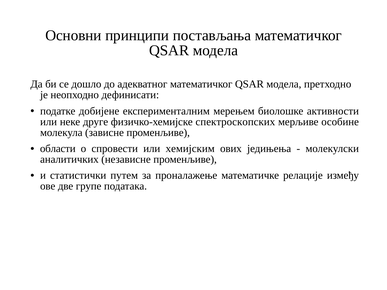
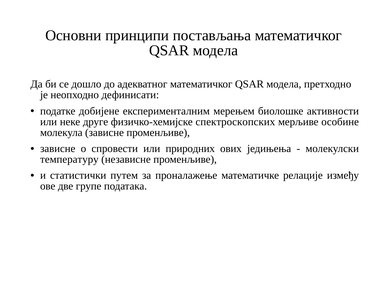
области at (58, 149): области -> зависне
хемијским: хемијским -> природних
аналитичких: аналитичких -> температуру
